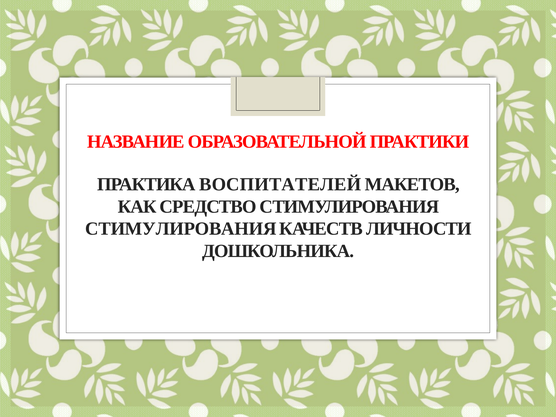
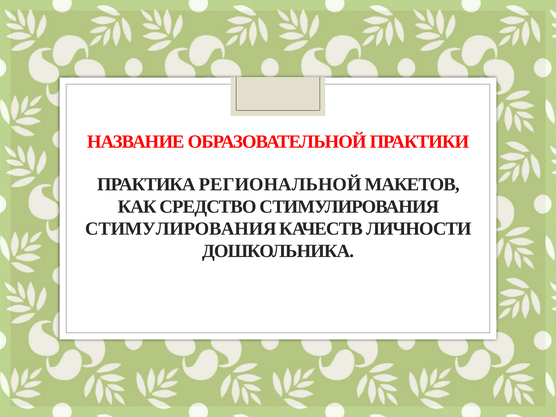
ВОСПИТАТЕЛЕЙ: ВОСПИТАТЕЛЕЙ -> РЕГИОНАЛЬНОЙ
